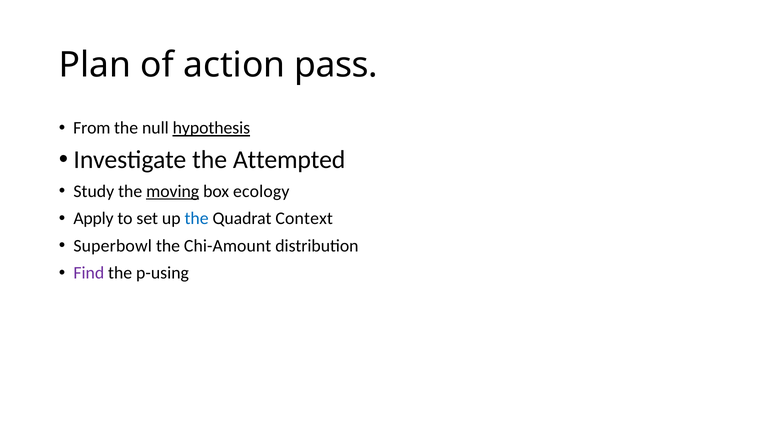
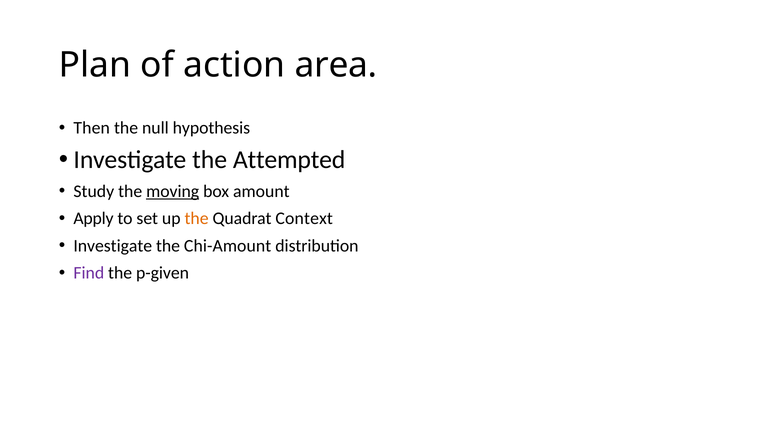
pass: pass -> area
From: From -> Then
hypothesis underline: present -> none
ecology: ecology -> amount
the at (197, 218) colour: blue -> orange
Superbowl at (113, 246): Superbowl -> Investigate
p-using: p-using -> p-given
